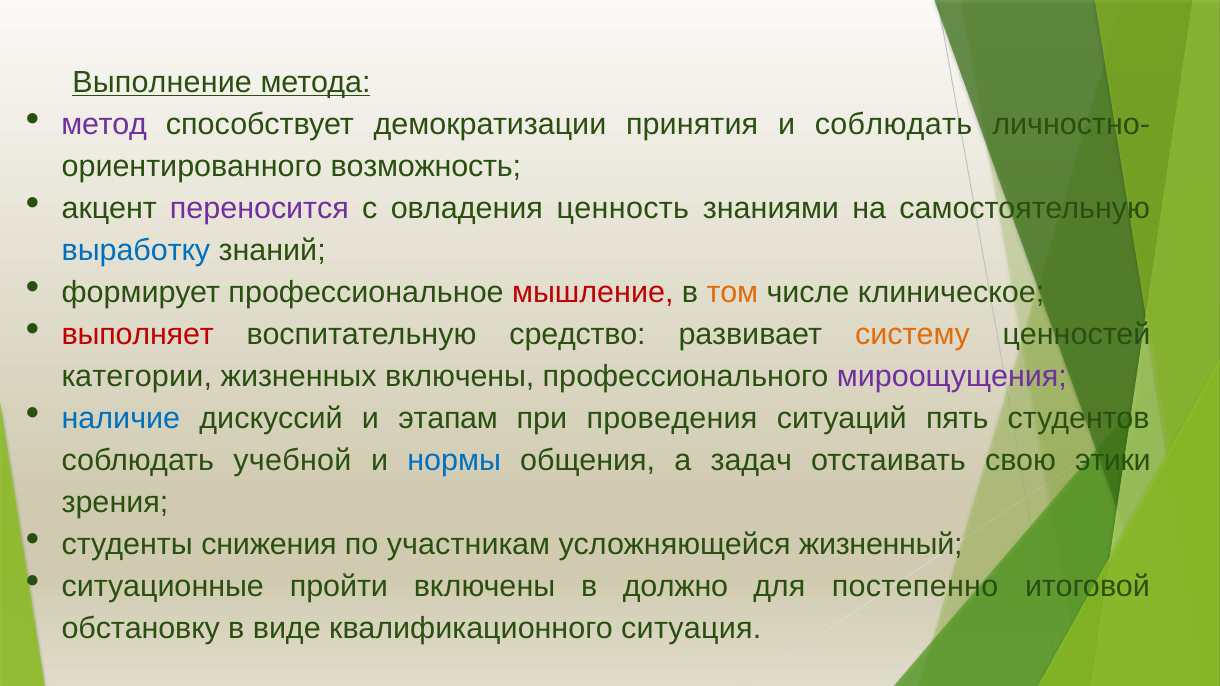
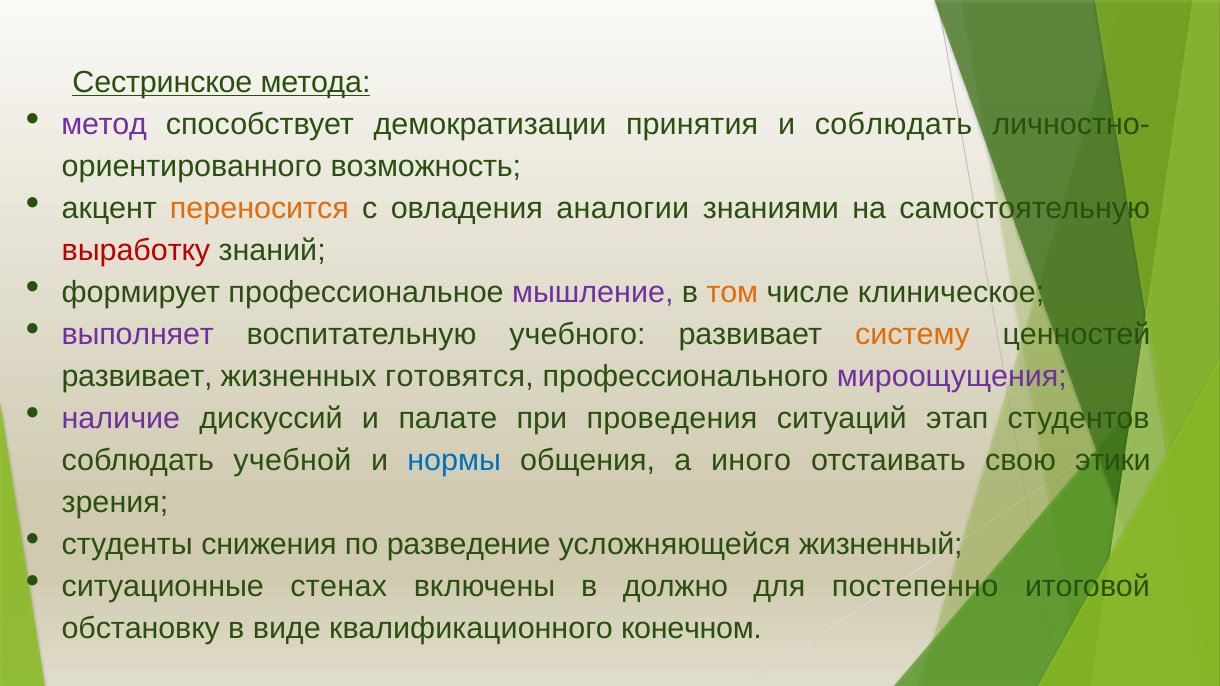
Выполнение: Выполнение -> Сестринское
переносится colour: purple -> orange
ценность: ценность -> аналогии
выработку colour: blue -> red
мышление colour: red -> purple
выполняет colour: red -> purple
средство: средство -> учебного
категории at (137, 377): категории -> развивает
жизненных включены: включены -> готовятся
наличие colour: blue -> purple
этапам: этапам -> палате
пять: пять -> этап
задач: задач -> иного
участникам: участникам -> разведение
пройти: пройти -> стенах
ситуация: ситуация -> конечном
